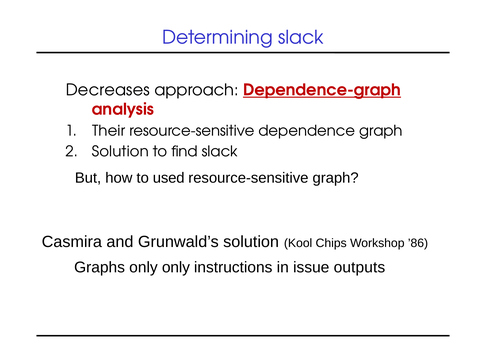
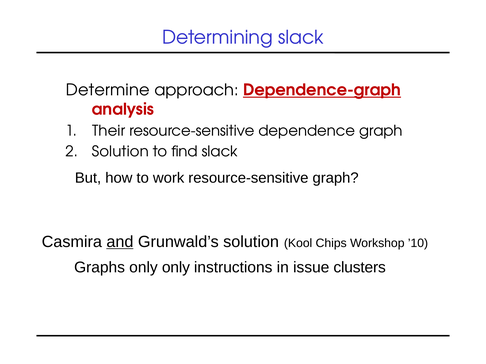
Decreases: Decreases -> Determine
used: used -> work
and underline: none -> present
’86: ’86 -> ’10
outputs: outputs -> clusters
